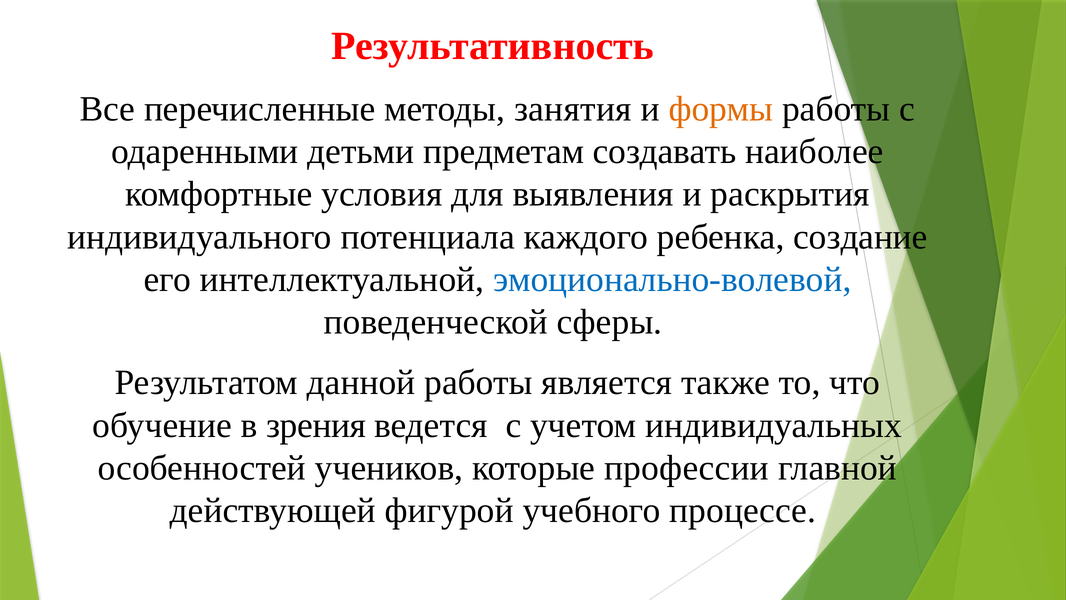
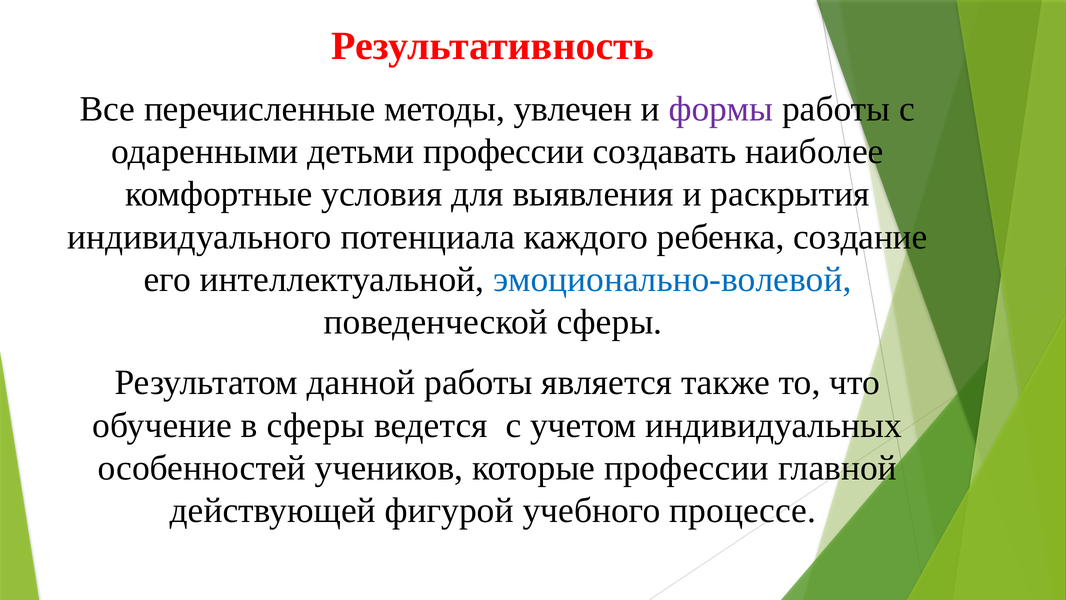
занятия: занятия -> увлечен
формы colour: orange -> purple
детьми предметам: предметам -> профессии
в зрения: зрения -> сферы
